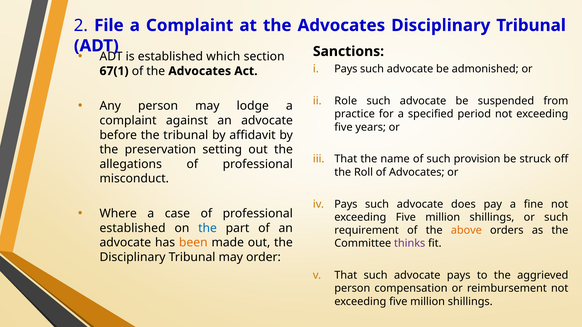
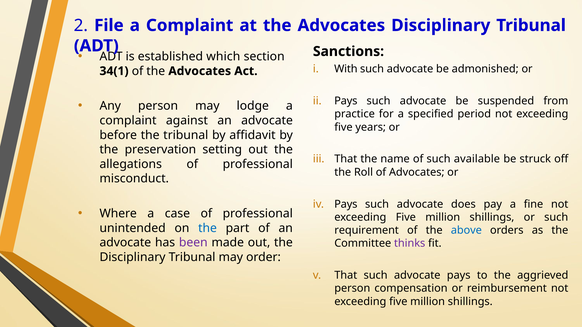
Pays at (346, 69): Pays -> With
67(1: 67(1 -> 34(1
Role at (346, 101): Role -> Pays
provision: provision -> available
established at (133, 228): established -> unintended
above colour: orange -> blue
been colour: orange -> purple
